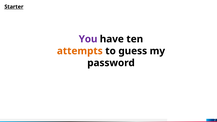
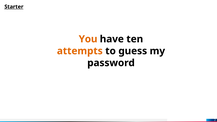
You colour: purple -> orange
